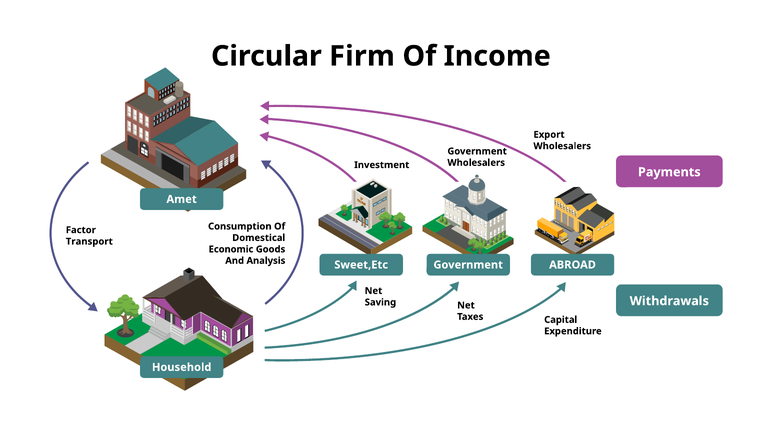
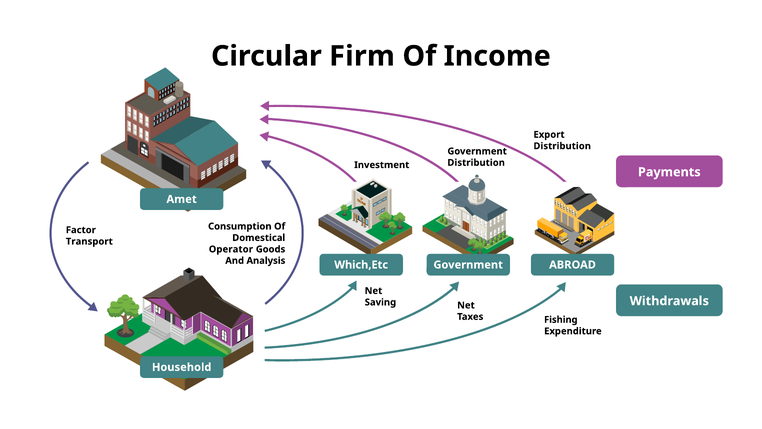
Wholesalers at (562, 146): Wholesalers -> Distribution
Wholesalers at (476, 163): Wholesalers -> Distribution
Economic: Economic -> Operator
Sweet,Etc: Sweet,Etc -> Which,Etc
Capital: Capital -> Fishing
